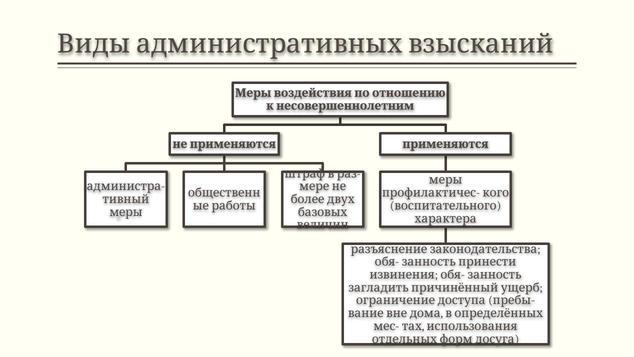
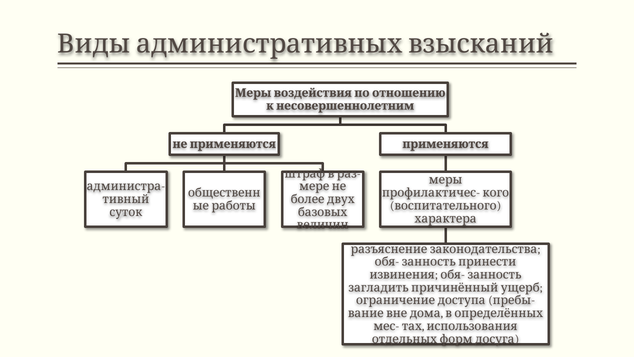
меры at (126, 212): меры -> суток
